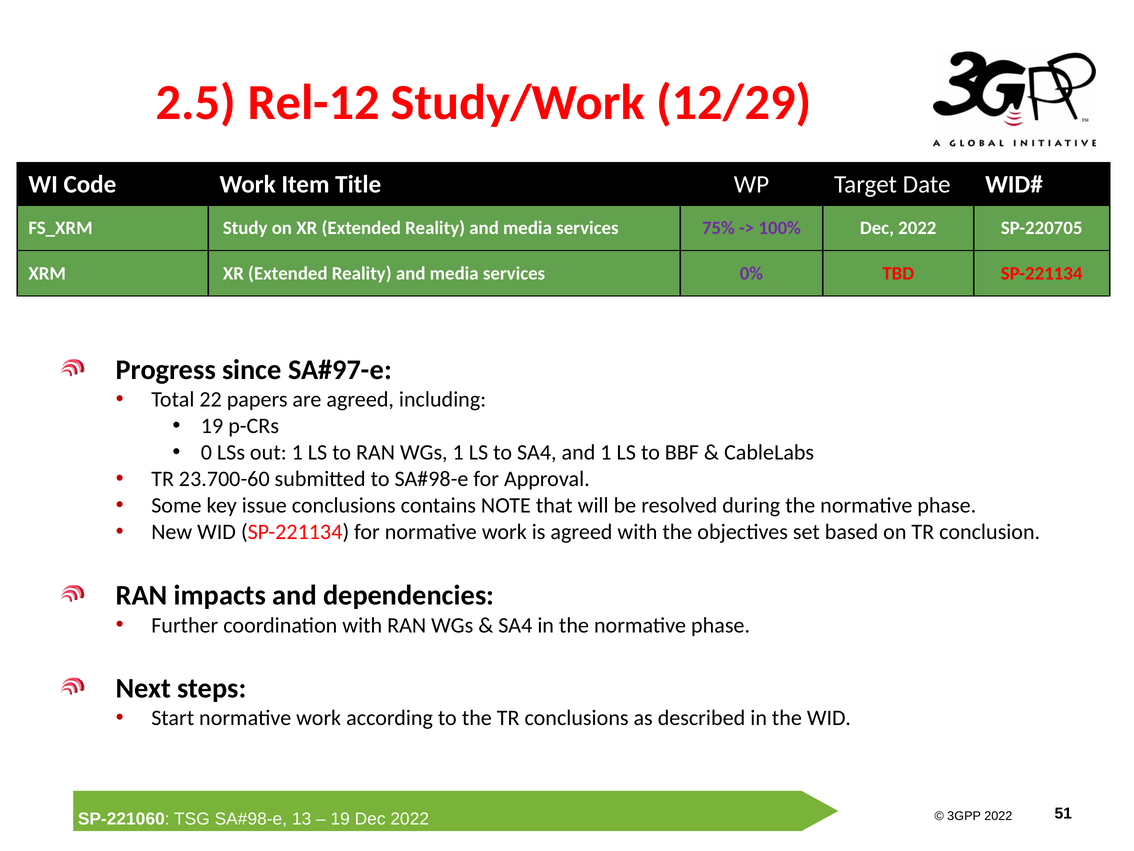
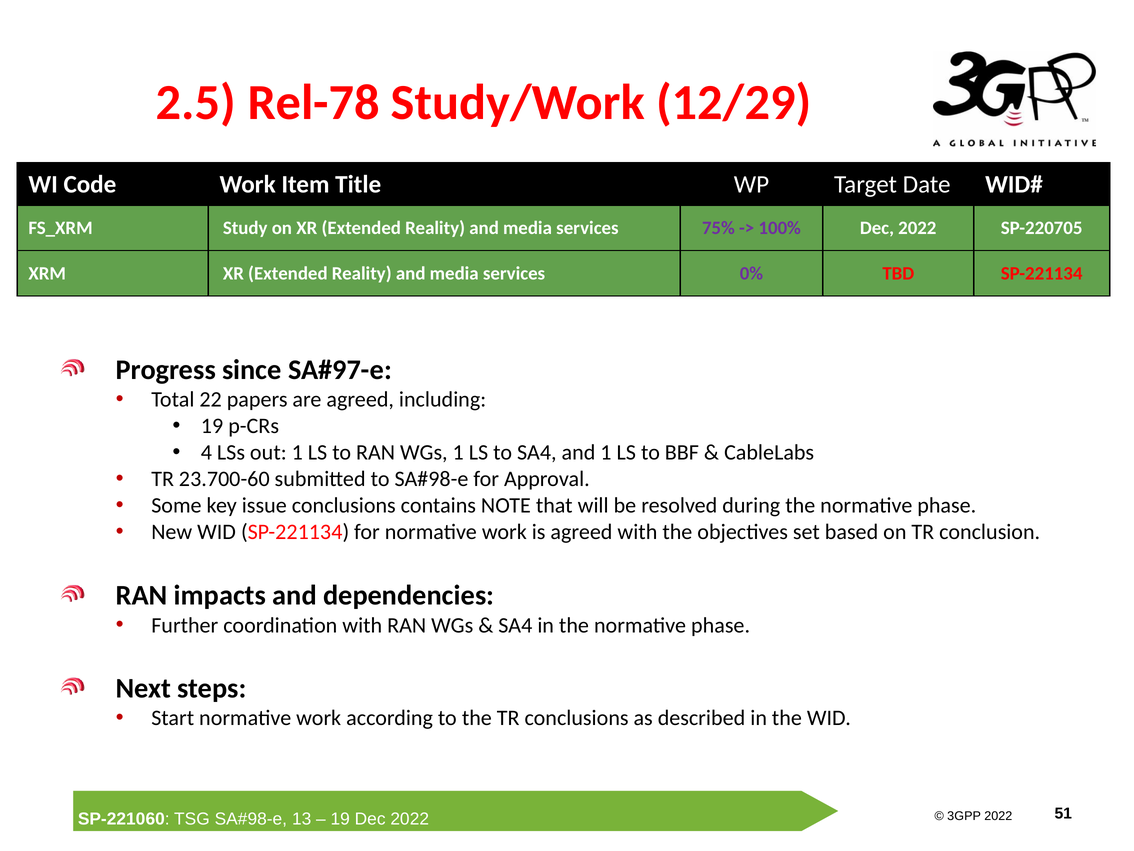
Rel-12: Rel-12 -> Rel-78
0: 0 -> 4
